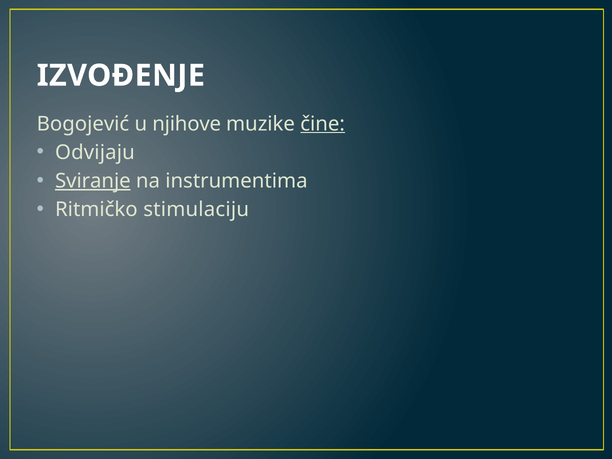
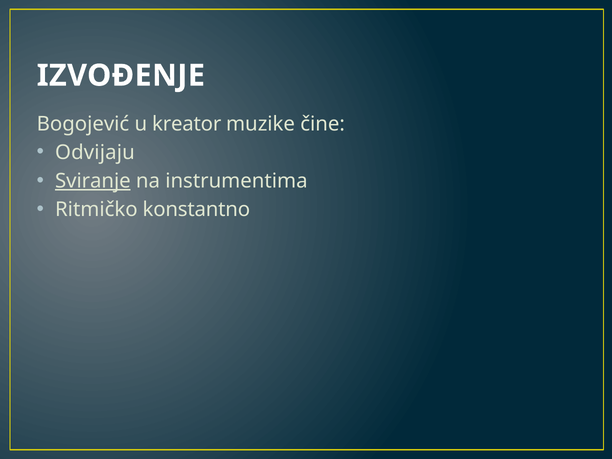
njihove: njihove -> kreator
čine underline: present -> none
stimulaciju: stimulaciju -> konstantno
